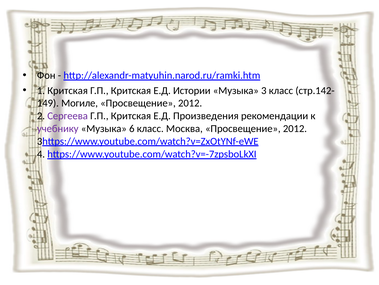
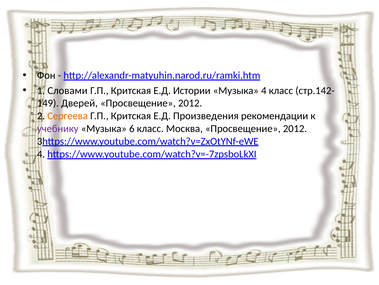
1 Критская: Критская -> Словами
Музыка 3: 3 -> 4
Могиле: Могиле -> Дверей
Сергеева colour: purple -> orange
